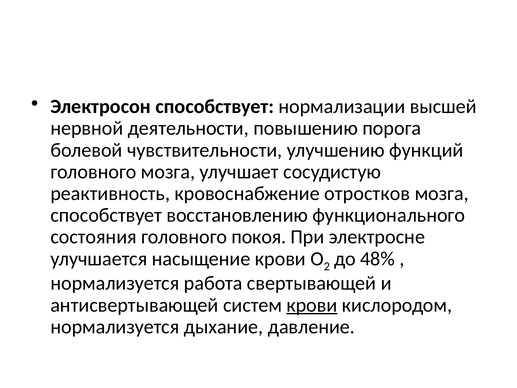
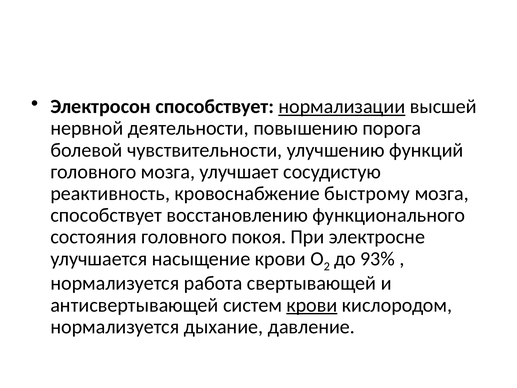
нормализации underline: none -> present
отростков: отростков -> быстрому
48%: 48% -> 93%
